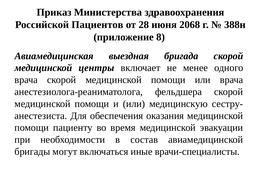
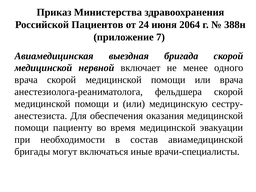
28: 28 -> 24
2068: 2068 -> 2064
8: 8 -> 7
центры: центры -> нервной
